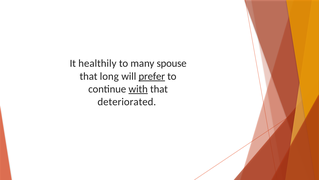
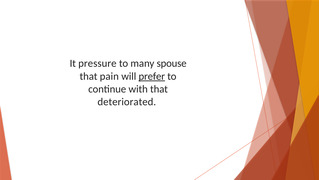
healthily: healthily -> pressure
long: long -> pain
with underline: present -> none
